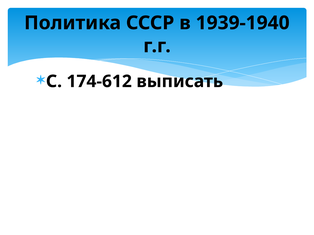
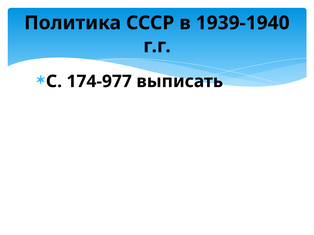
174-612: 174-612 -> 174-977
